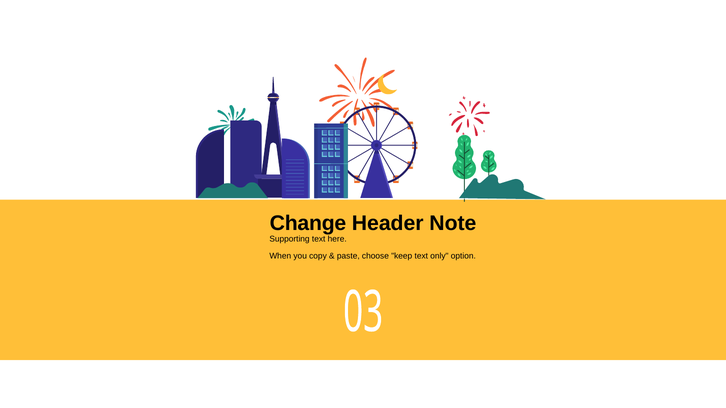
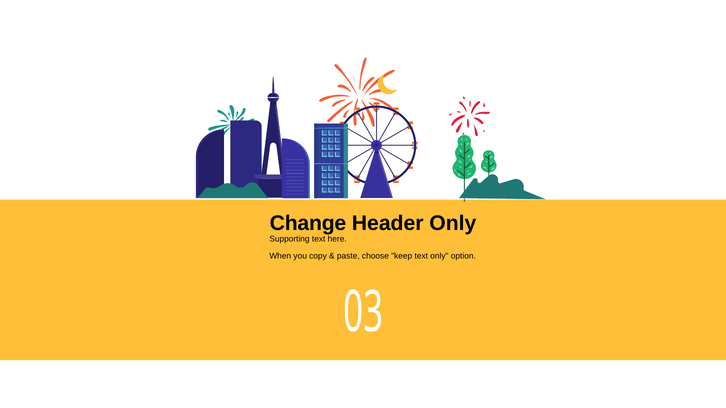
Header Note: Note -> Only
